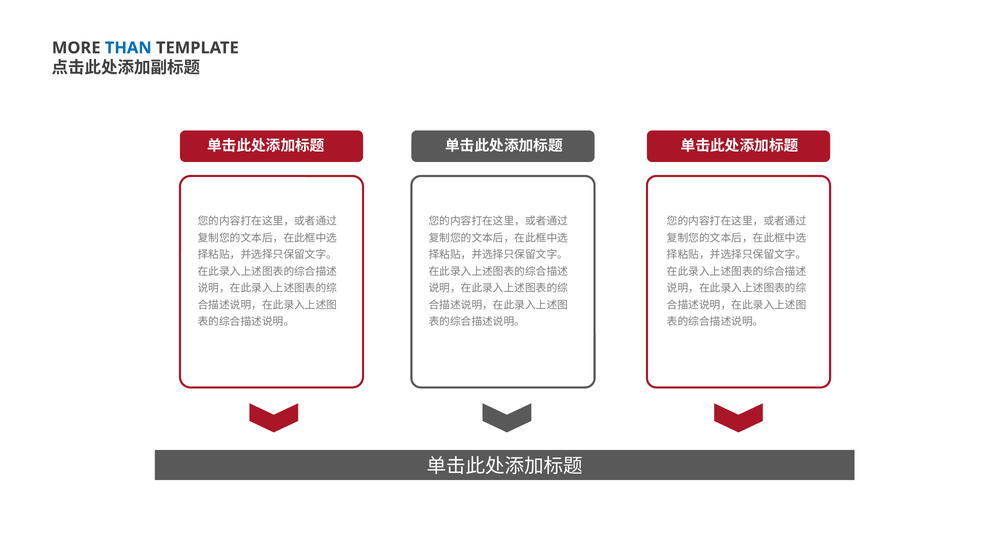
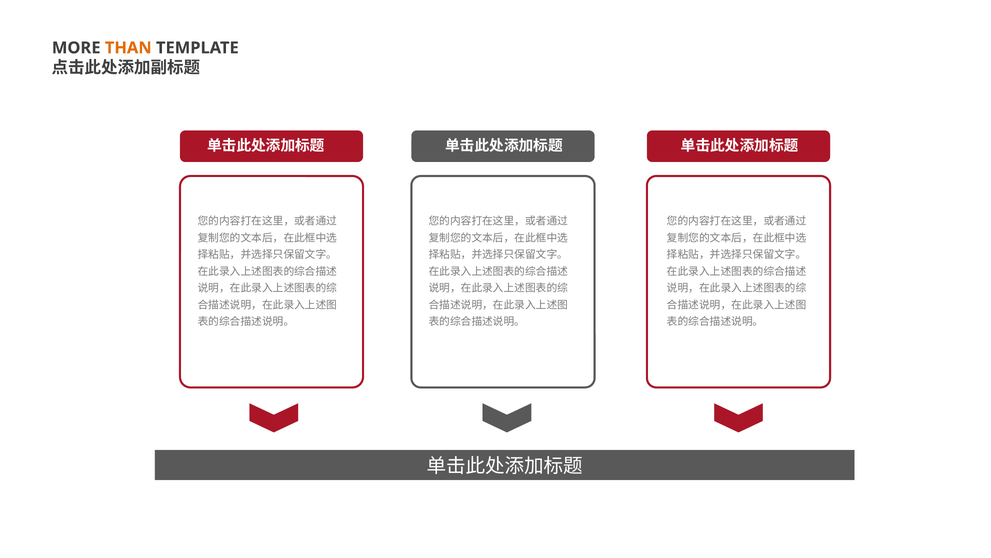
THAN colour: blue -> orange
